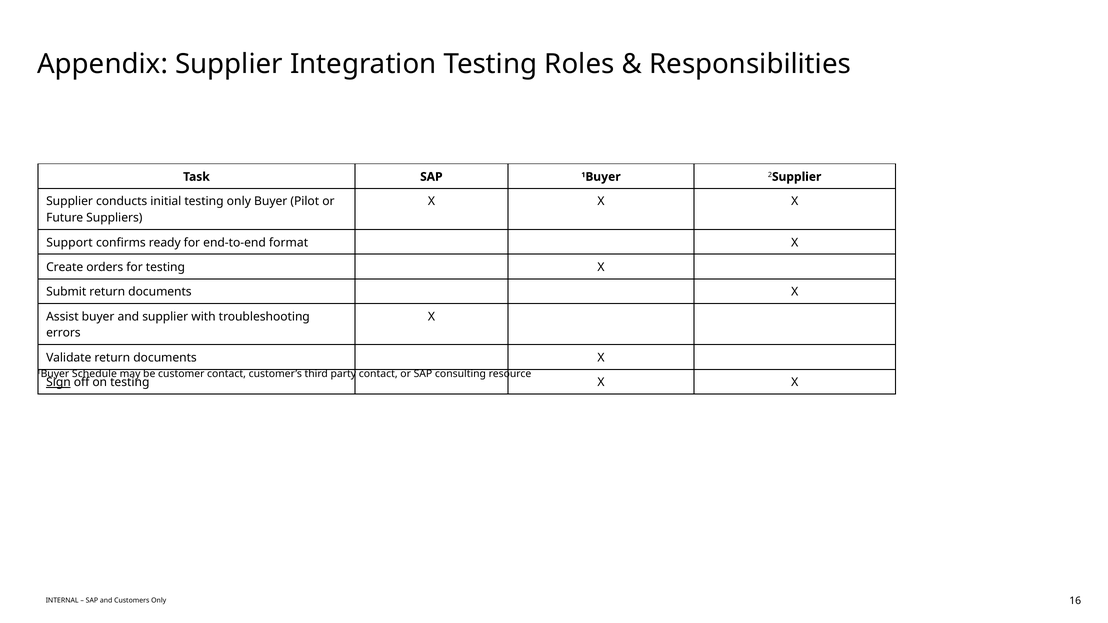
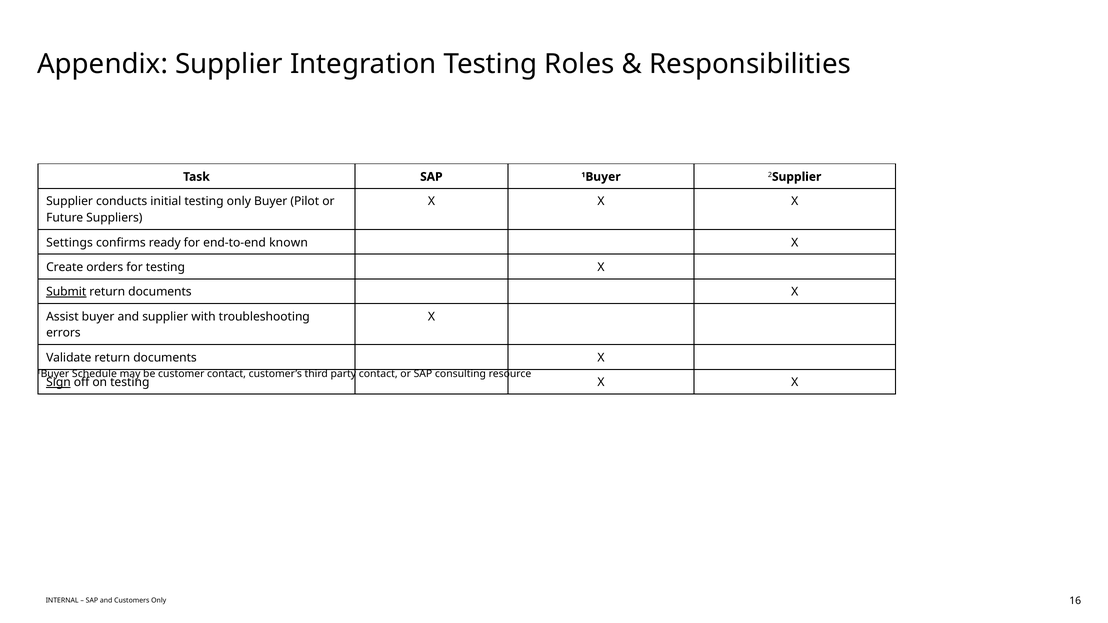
Support: Support -> Settings
format: format -> known
Submit underline: none -> present
